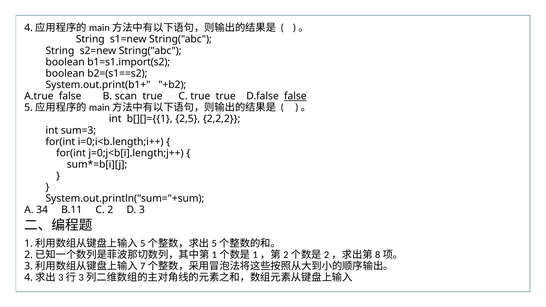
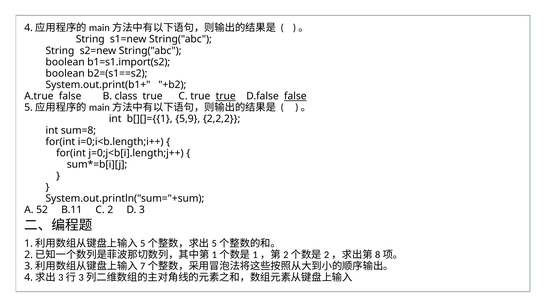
scan: scan -> class
true at (226, 96) underline: none -> present
2,5: 2,5 -> 5,9
sum=3: sum=3 -> sum=8
34: 34 -> 52
